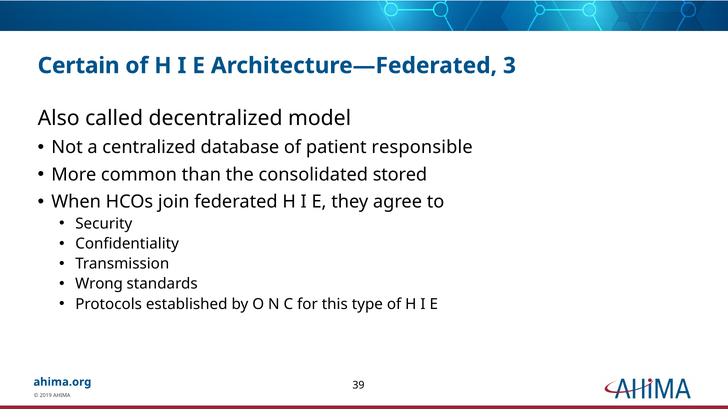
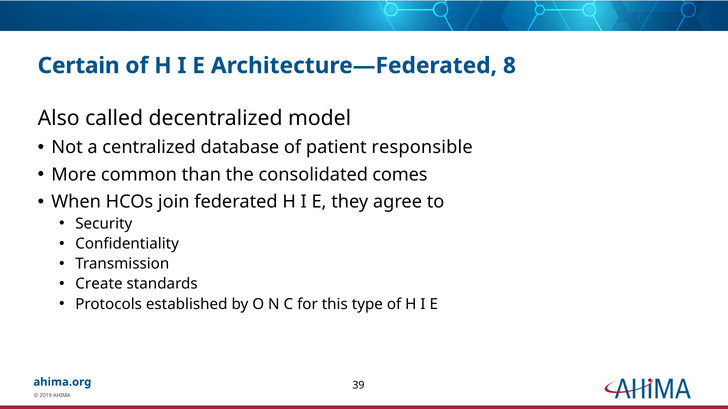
3: 3 -> 8
stored: stored -> comes
Wrong: Wrong -> Create
